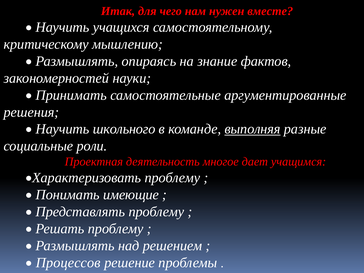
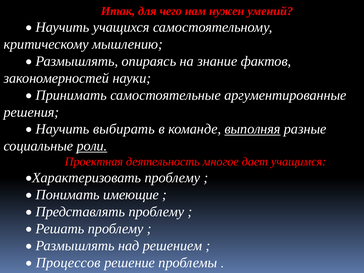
вместе: вместе -> умений
школьного: школьного -> выбирать
роли underline: none -> present
